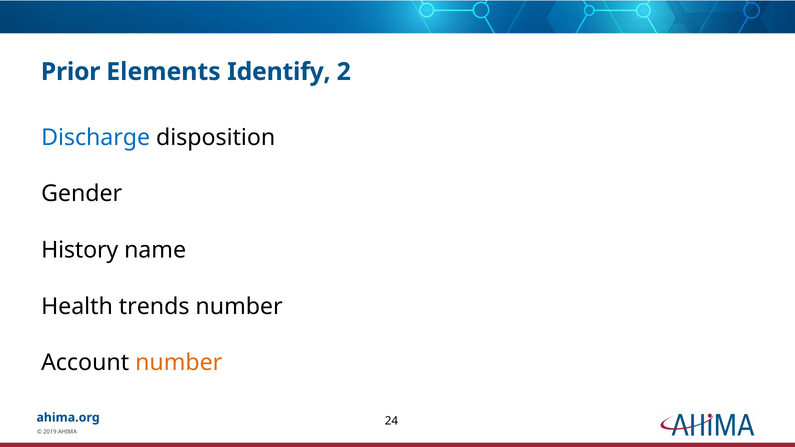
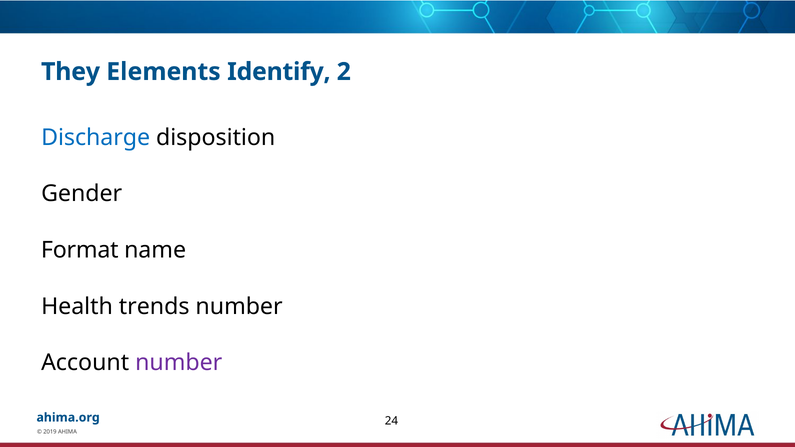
Prior: Prior -> They
History: History -> Format
number at (179, 363) colour: orange -> purple
